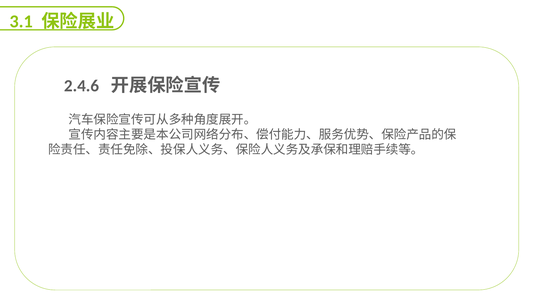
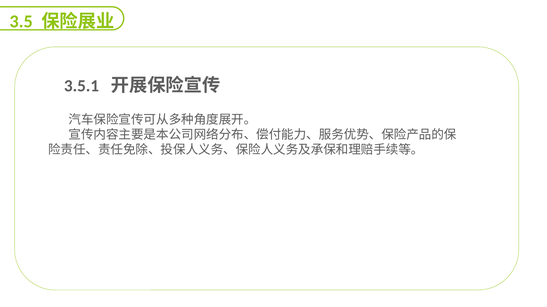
3.1: 3.1 -> 3.5
2.4.6: 2.4.6 -> 3.5.1
